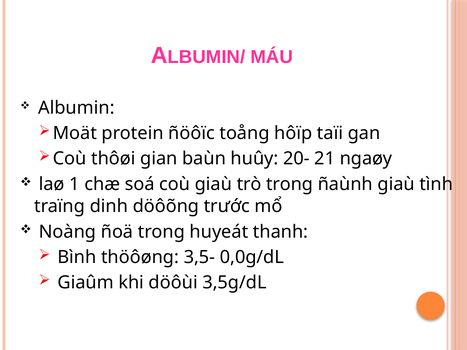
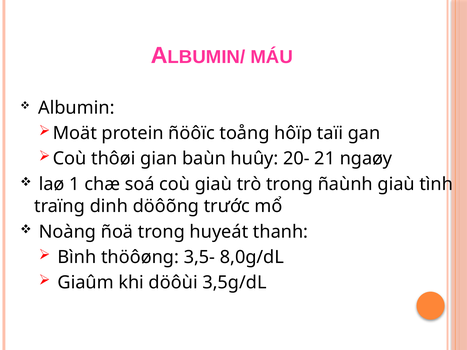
0,0g/dL: 0,0g/dL -> 8,0g/dL
